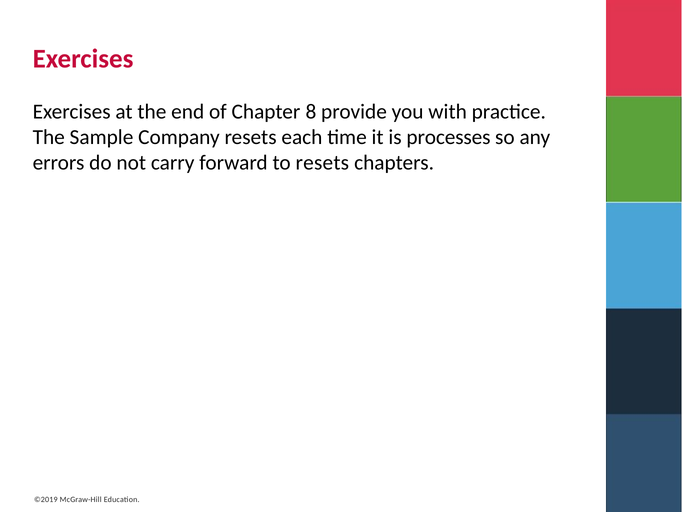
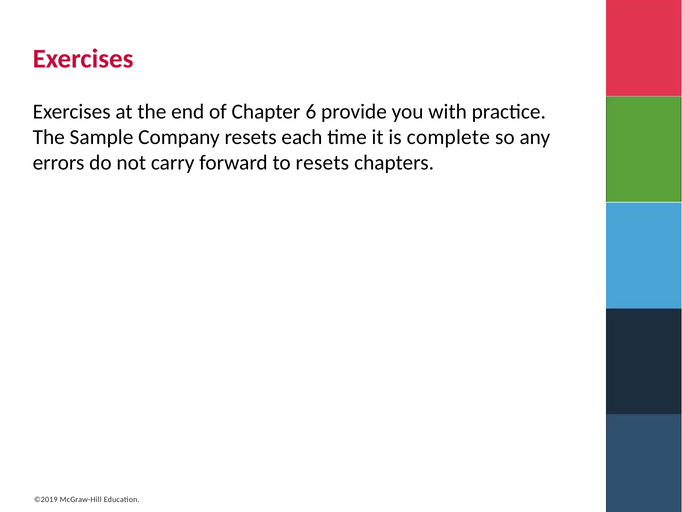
8: 8 -> 6
processes: processes -> complete
